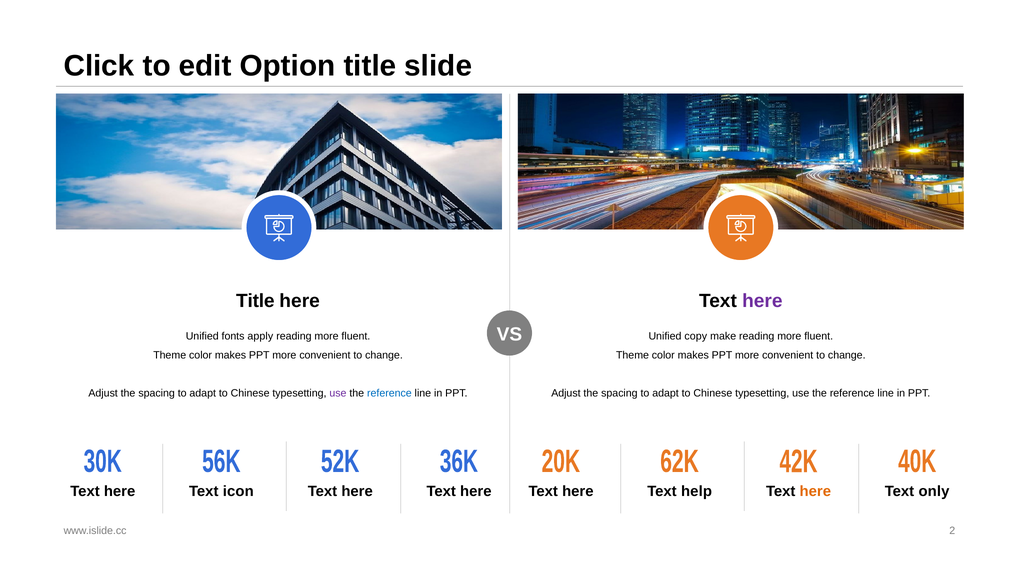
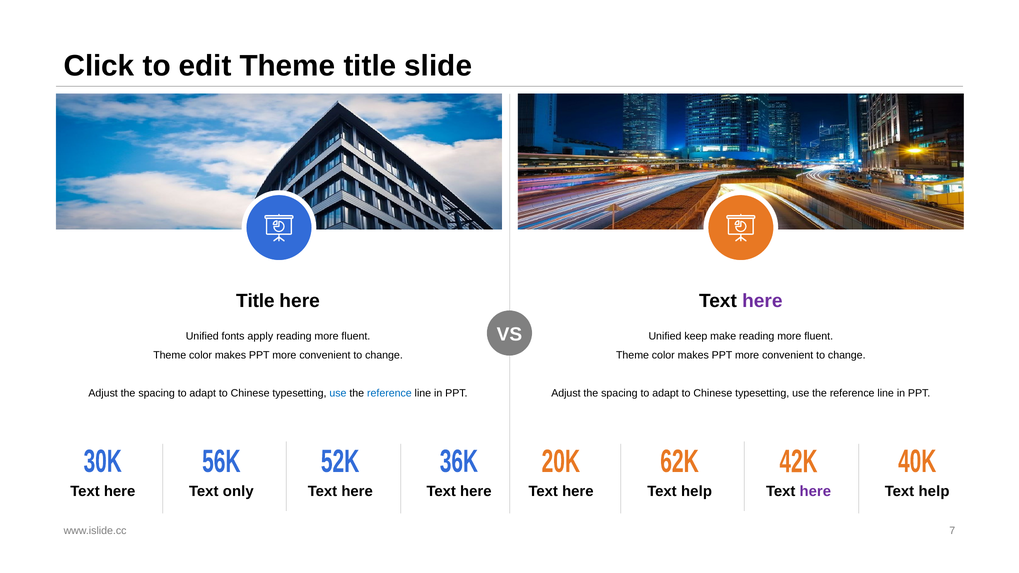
edit Option: Option -> Theme
copy: copy -> keep
use at (338, 394) colour: purple -> blue
icon: icon -> only
here at (815, 492) colour: orange -> purple
only at (934, 492): only -> help
2: 2 -> 7
